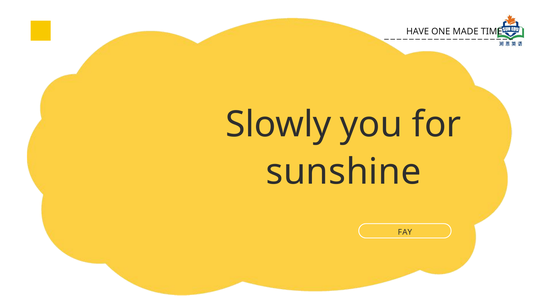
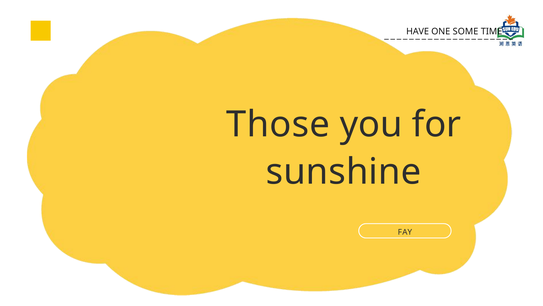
MADE: MADE -> SOME
Slowly: Slowly -> Those
